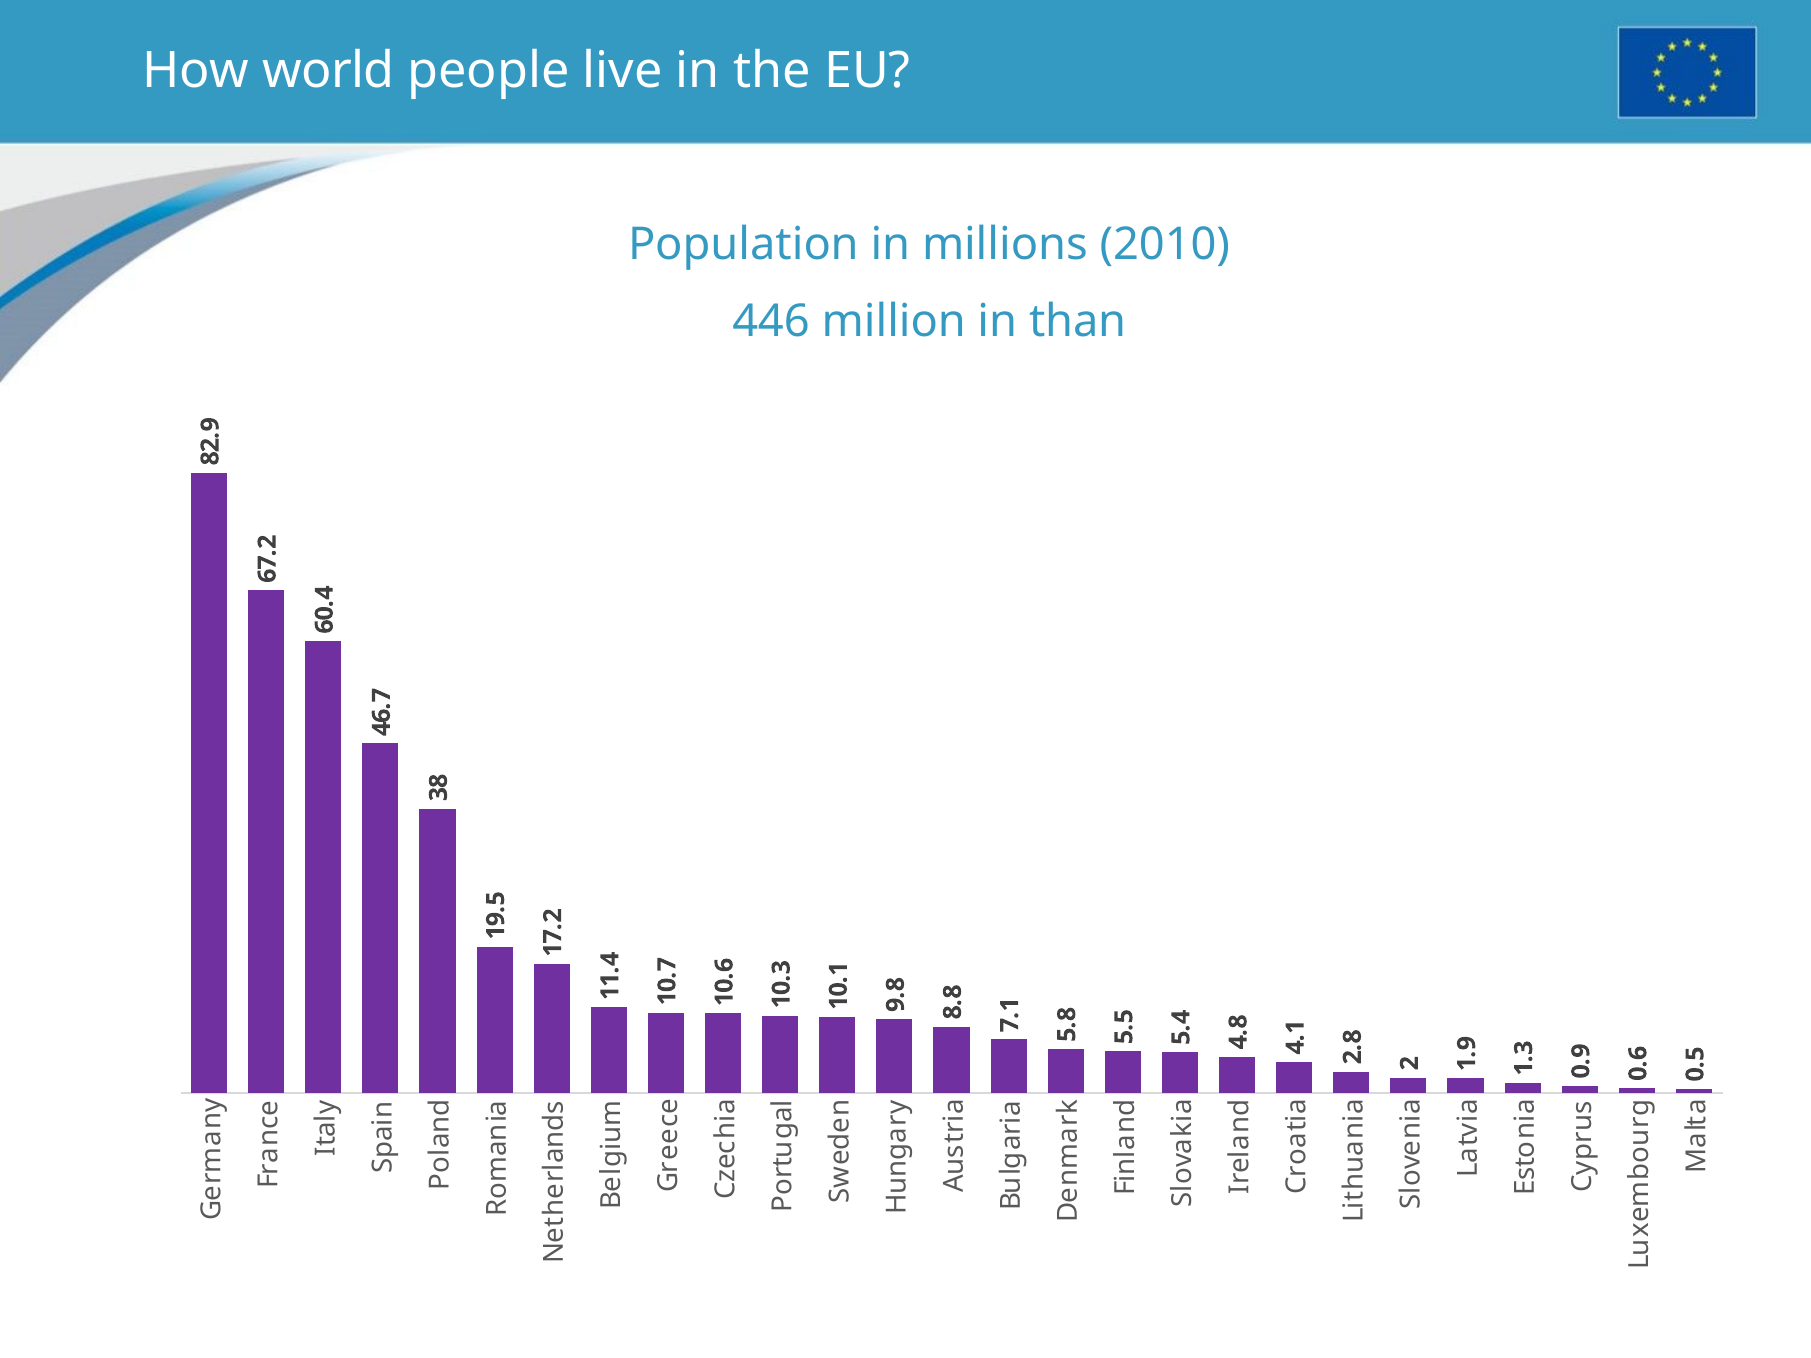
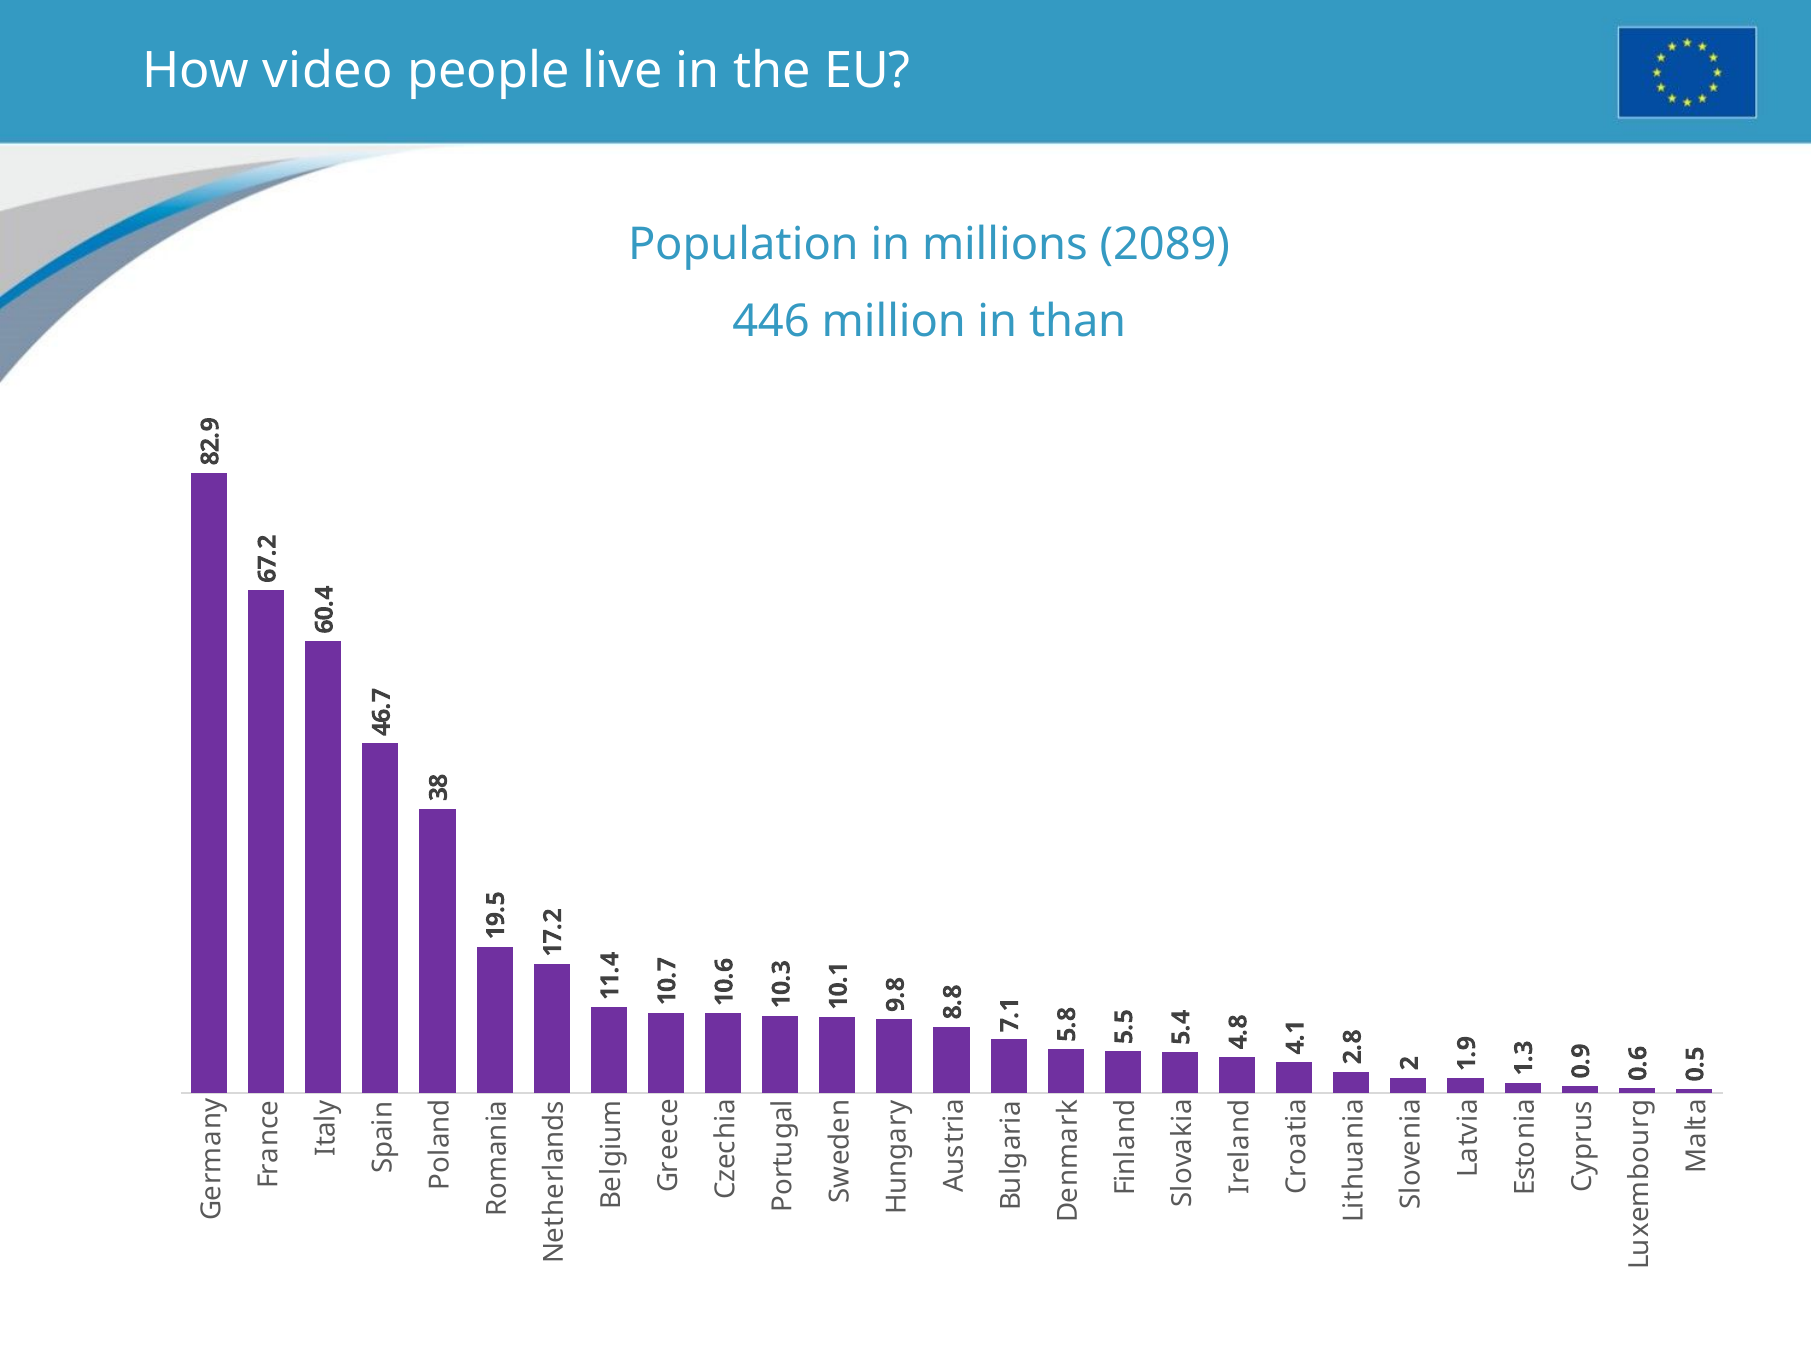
world: world -> video
2010: 2010 -> 2089
